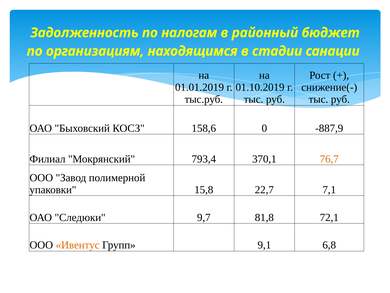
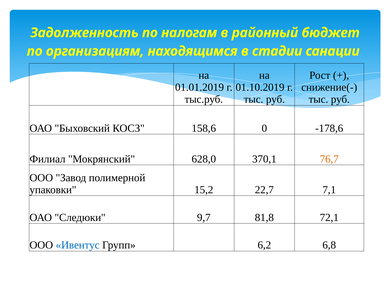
-887,9: -887,9 -> -178,6
793,4: 793,4 -> 628,0
15,8: 15,8 -> 15,2
Ивентус colour: orange -> blue
9,1: 9,1 -> 6,2
